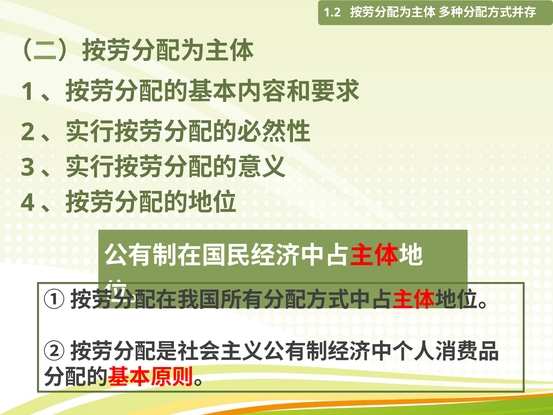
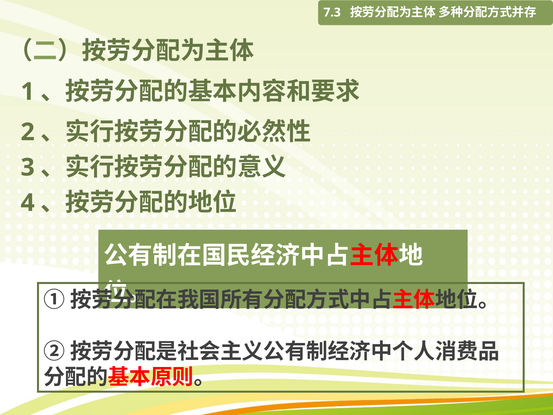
1.2: 1.2 -> 7.3
